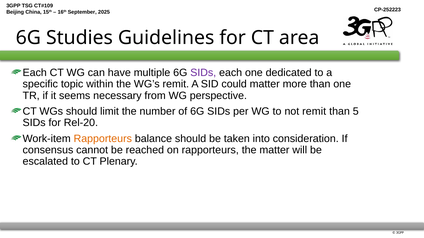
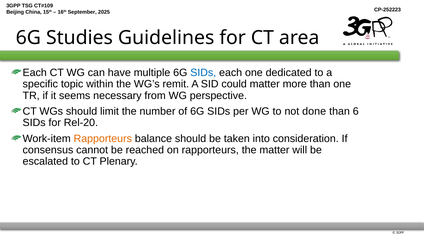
SIDs at (203, 73) colour: purple -> blue
not remit: remit -> done
5: 5 -> 6
